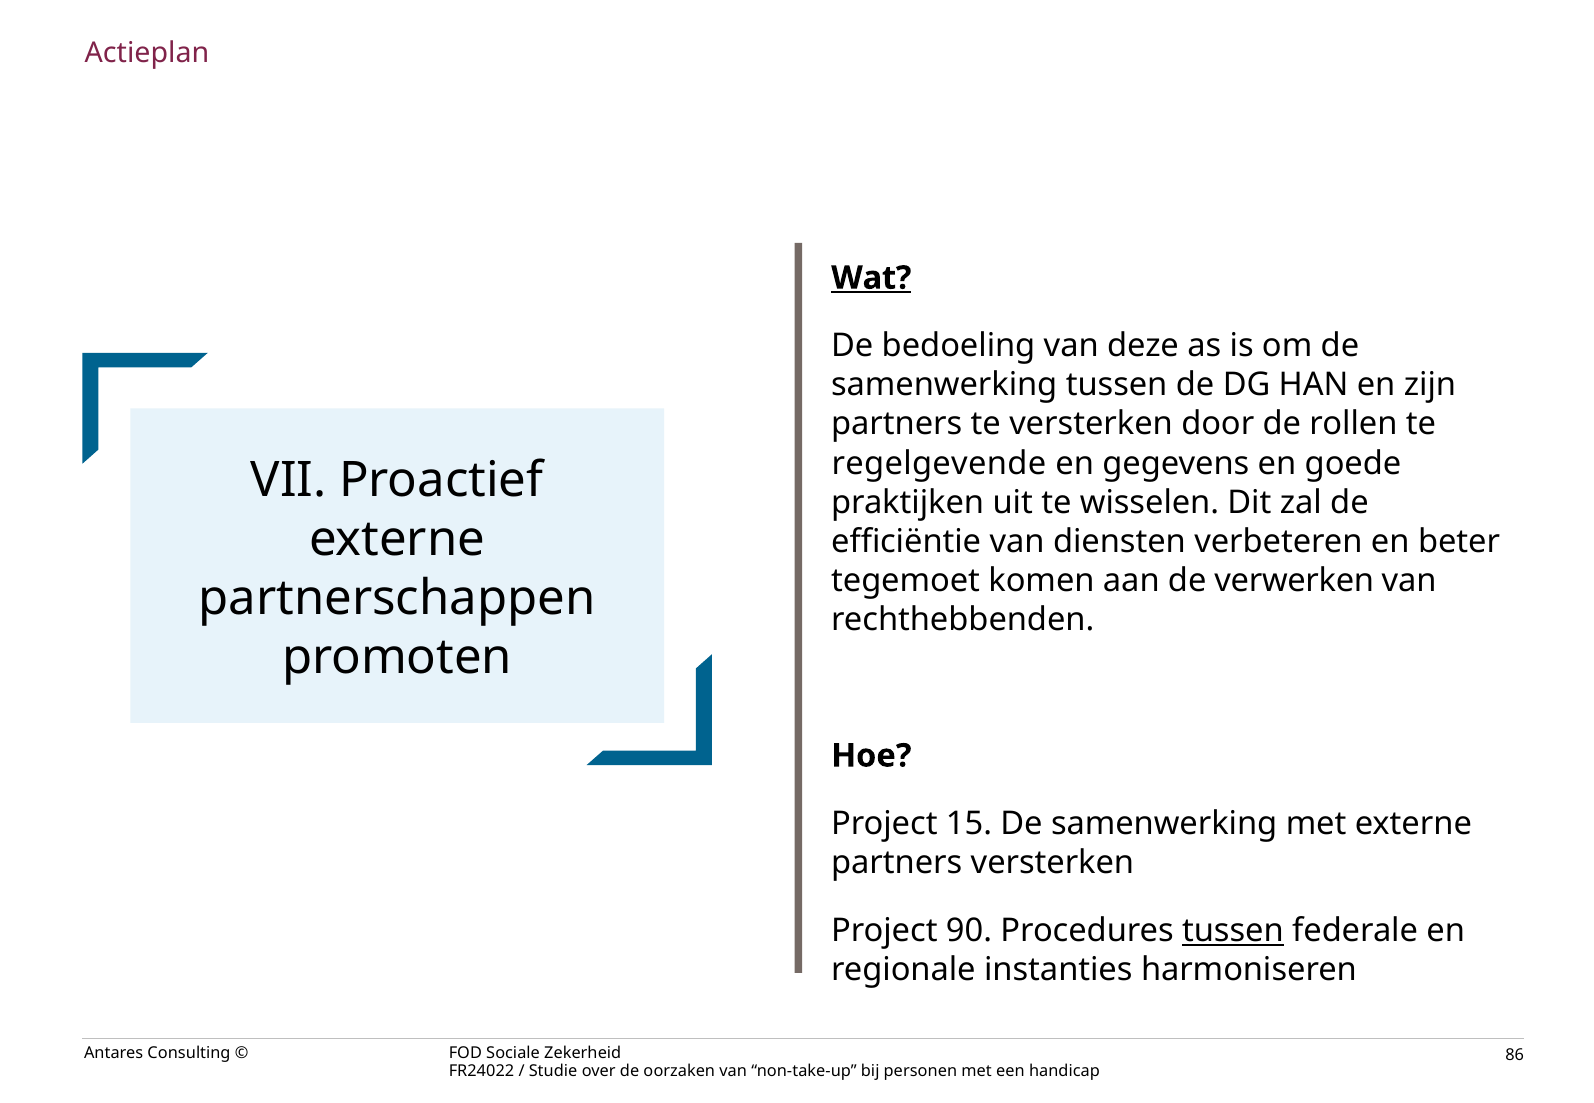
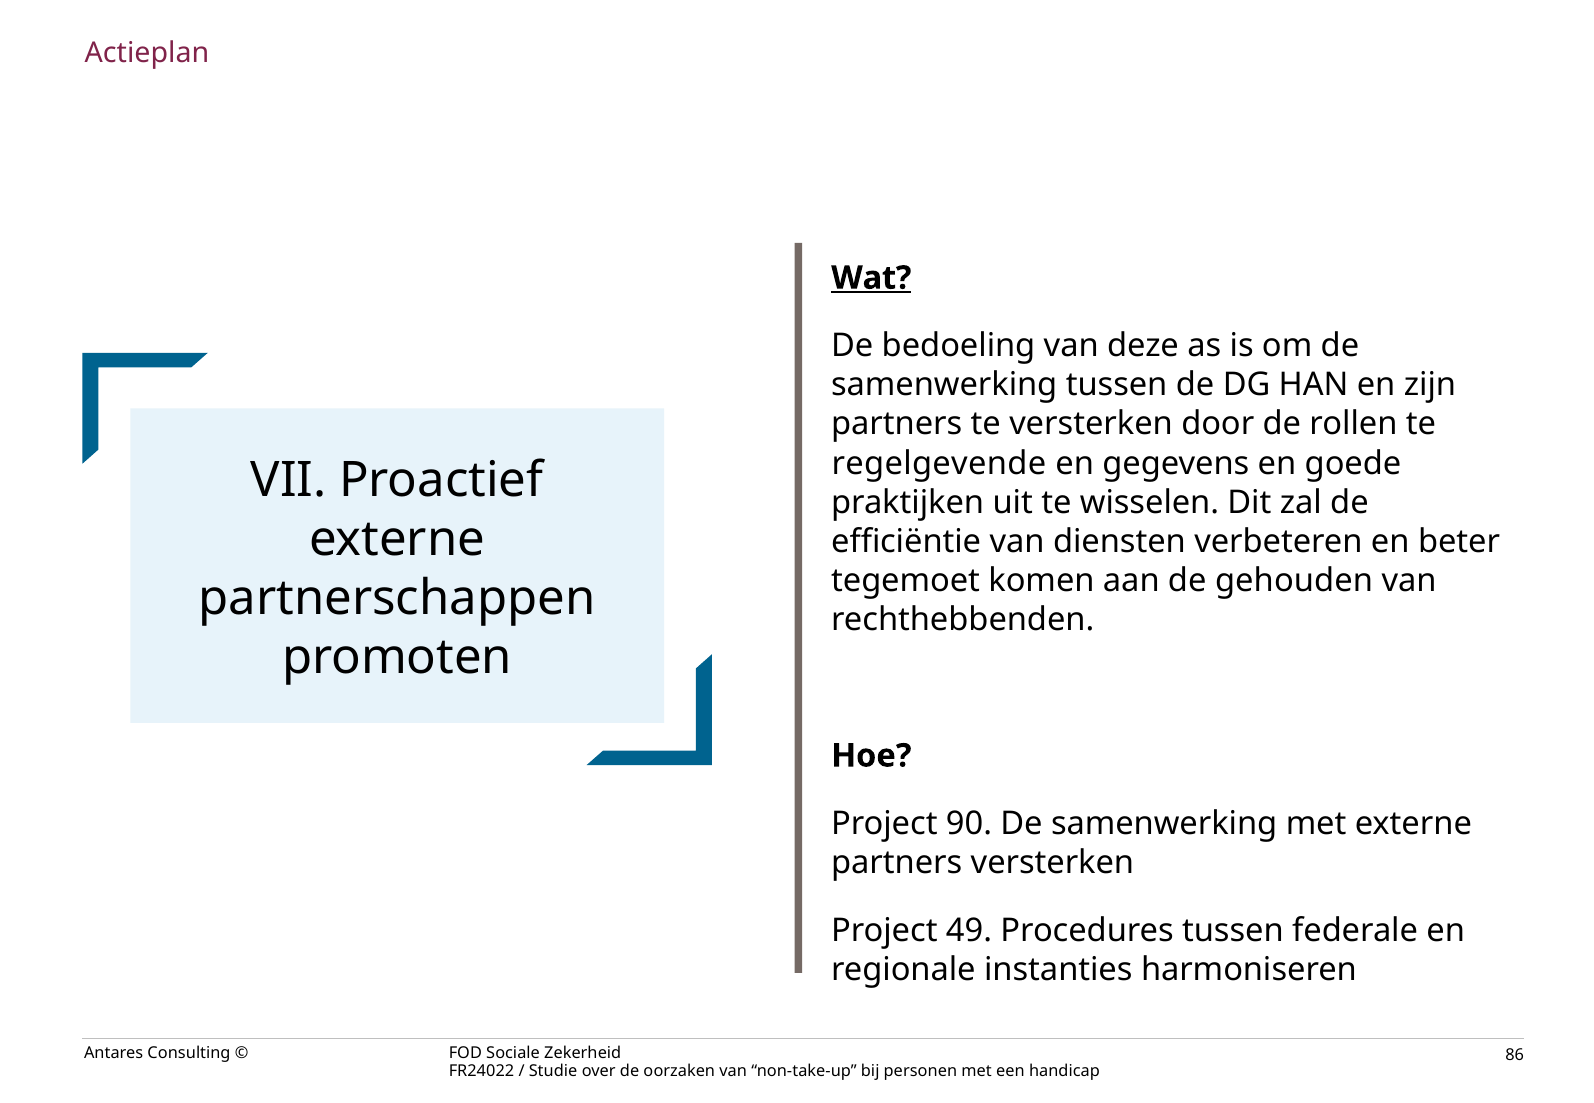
verwerken: verwerken -> gehouden
15: 15 -> 90
90: 90 -> 49
tussen at (1233, 931) underline: present -> none
